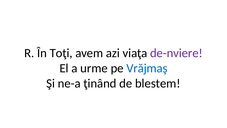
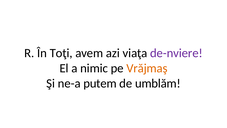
urme: urme -> nimic
Vrăjmaş colour: blue -> orange
ţinând: ţinând -> putem
blestem: blestem -> umblăm
